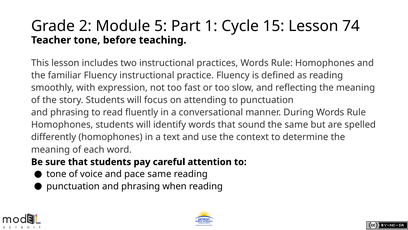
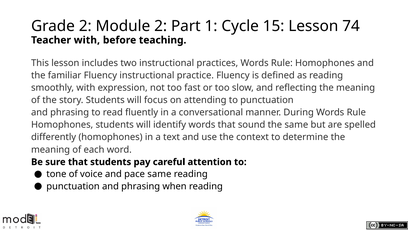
Module 5: 5 -> 2
Teacher tone: tone -> with
